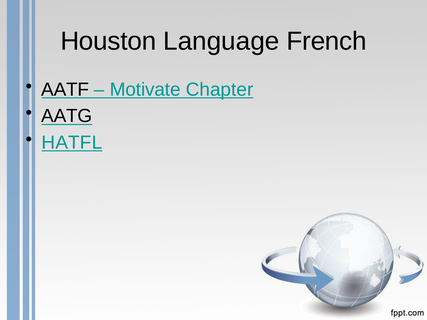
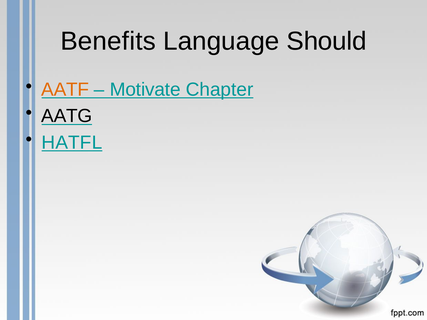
Houston: Houston -> Benefits
French: French -> Should
AATF colour: black -> orange
